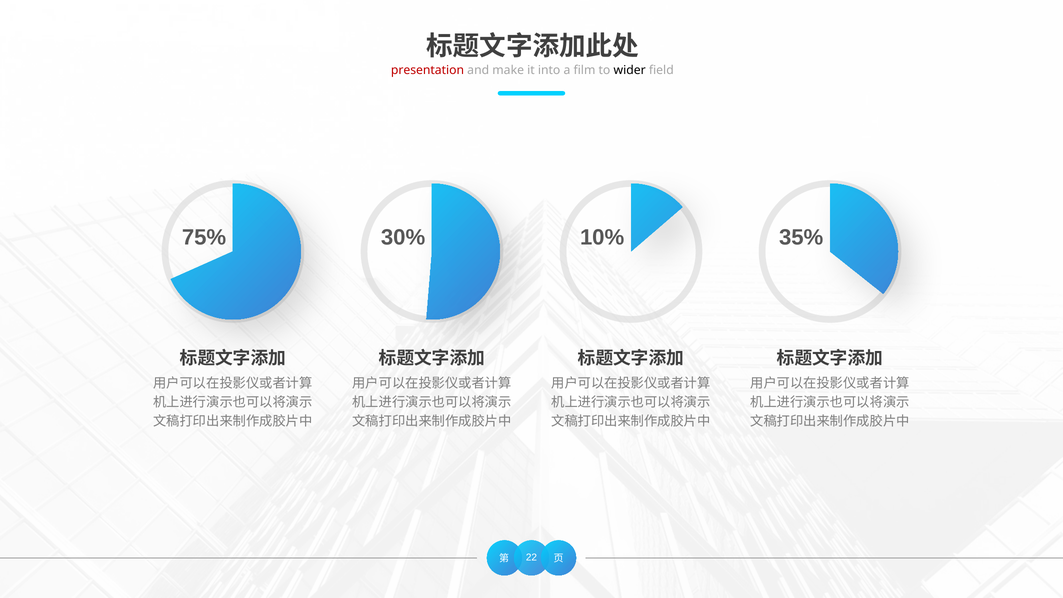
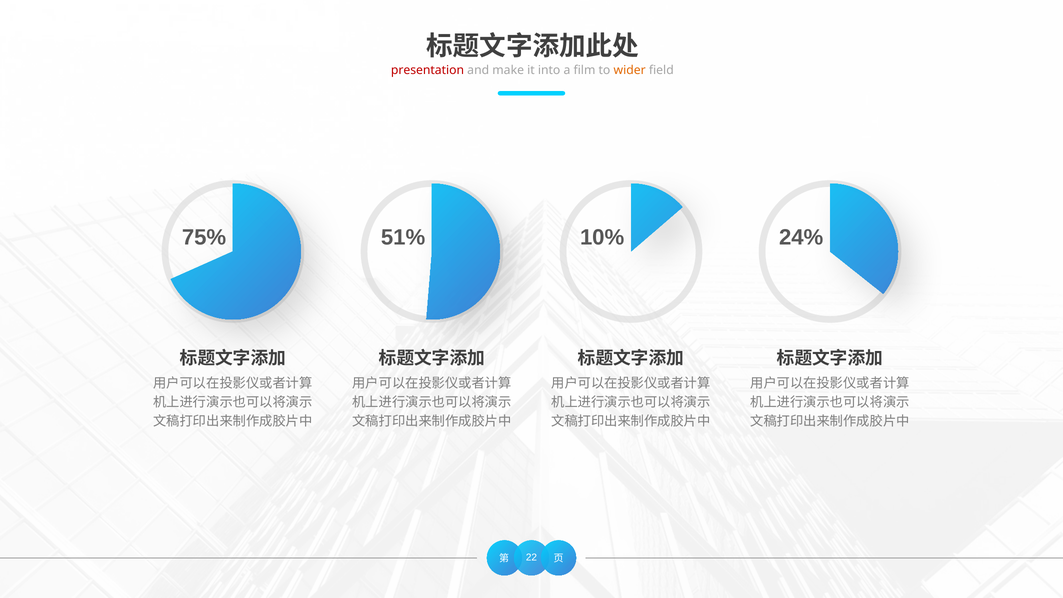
wider colour: black -> orange
30%: 30% -> 51%
35%: 35% -> 24%
